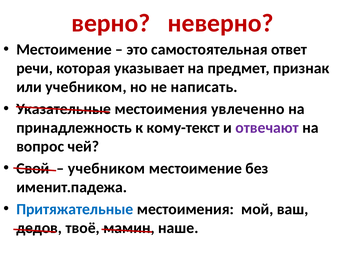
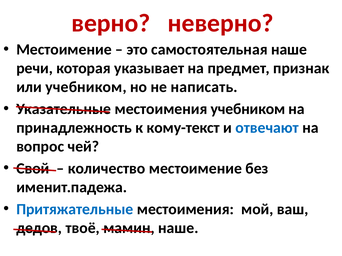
самостоятельная ответ: ответ -> наше
местоимения увлеченно: увлеченно -> учебником
отвечают colour: purple -> blue
учебником at (107, 169): учебником -> количество
